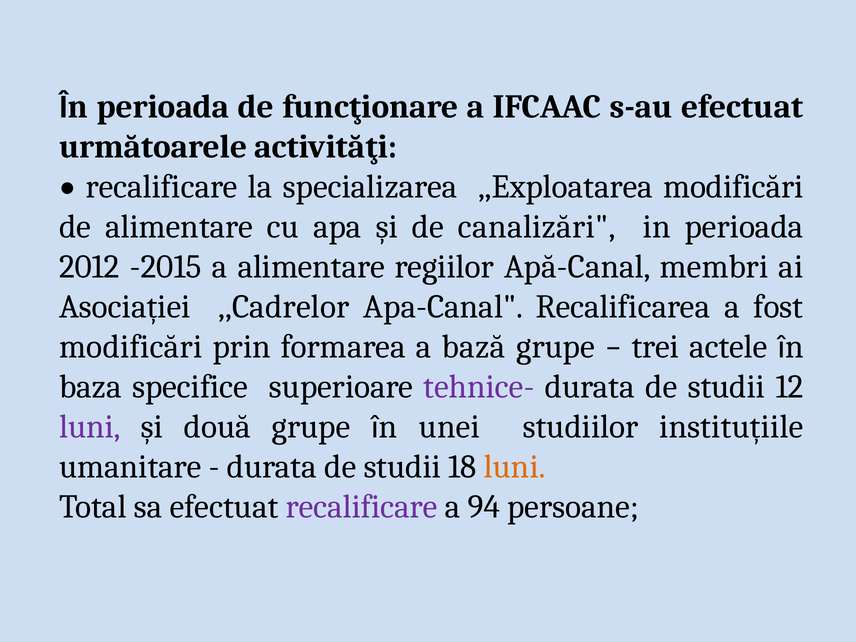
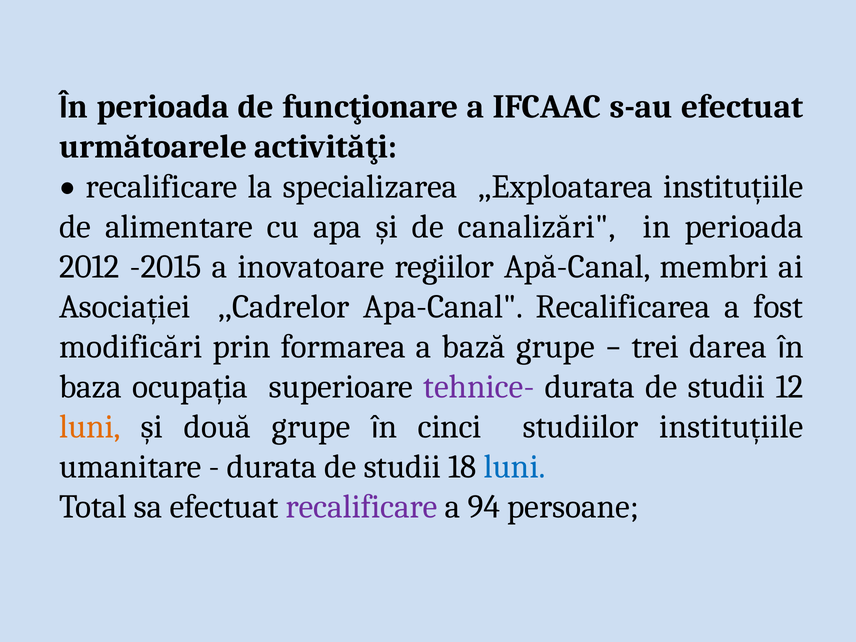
,,Exploatarea modificări: modificări -> instituțiile
a alimentare: alimentare -> inovatoare
actele: actele -> darea
specifice: specifice -> ocupația
luni at (90, 427) colour: purple -> orange
unei: unei -> cinci
luni at (515, 467) colour: orange -> blue
